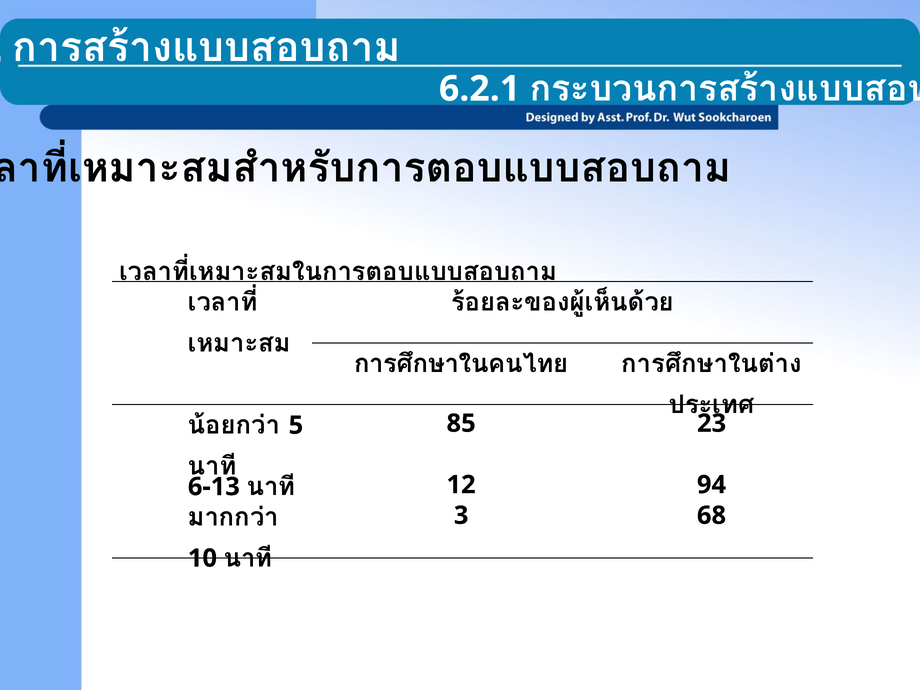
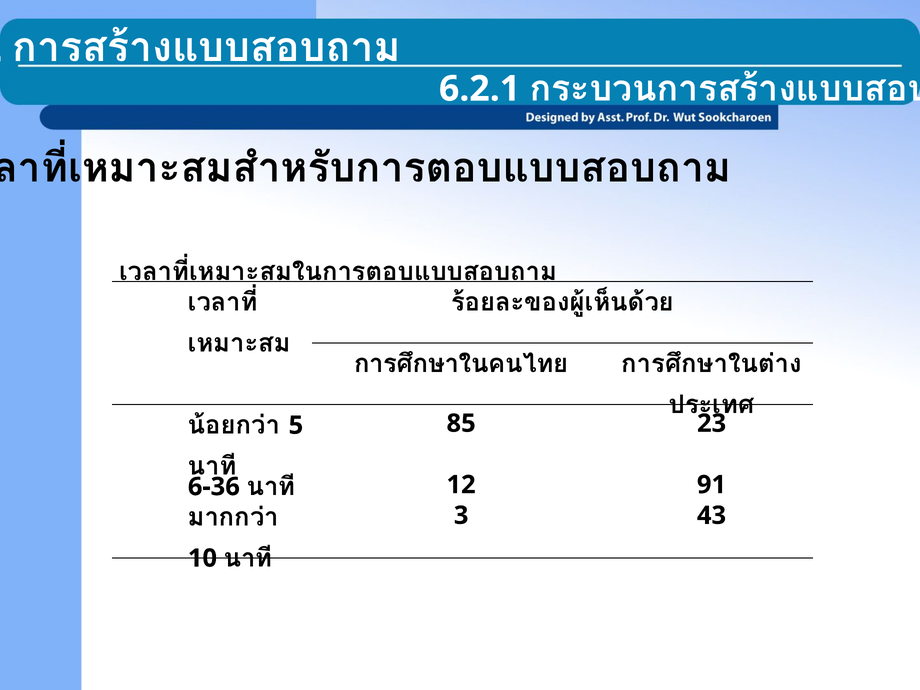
6-13: 6-13 -> 6-36
94: 94 -> 91
68: 68 -> 43
